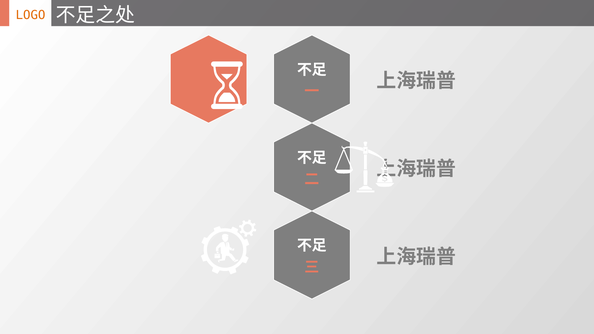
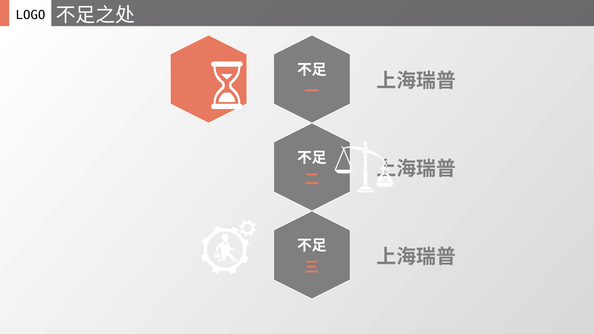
LOGO colour: orange -> black
